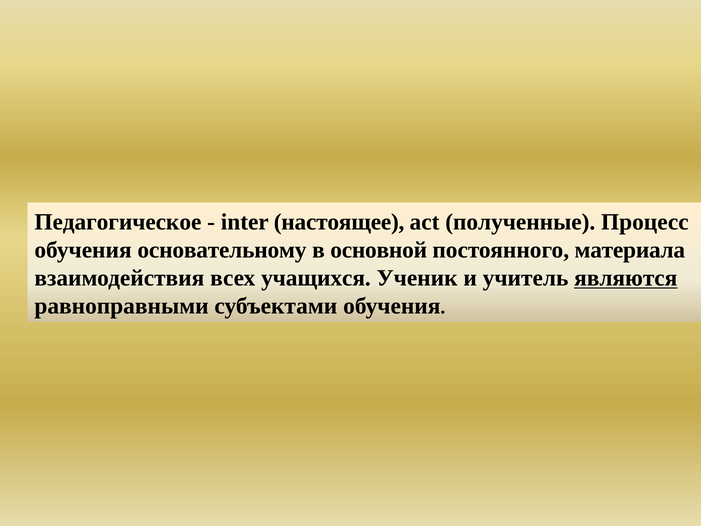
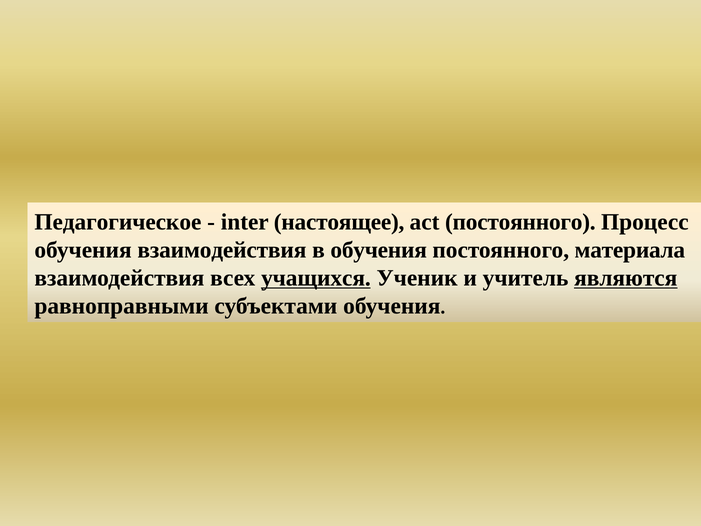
act полученные: полученные -> постоянного
обучения основательному: основательному -> взаимодействия
в основной: основной -> обучения
учащихся underline: none -> present
